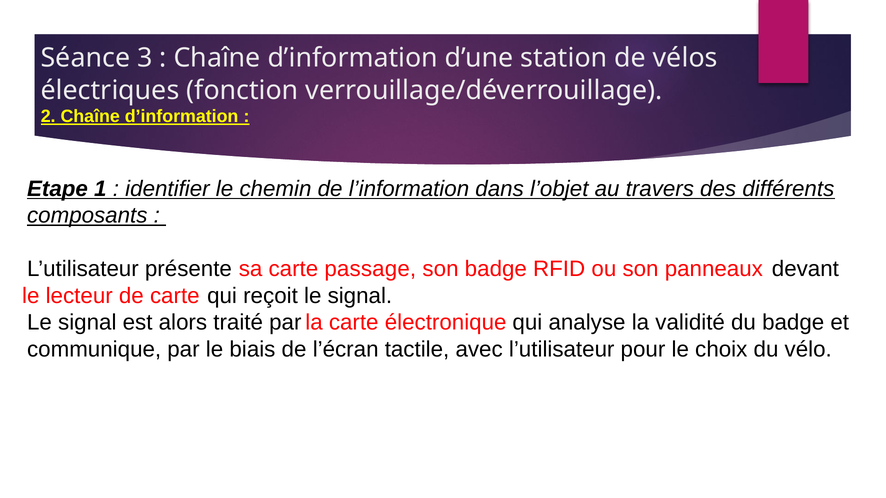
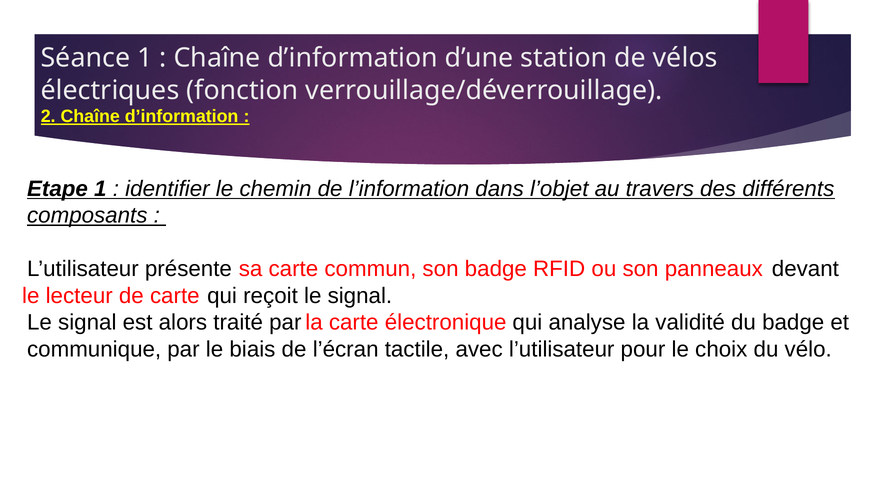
Séance 3: 3 -> 1
passage: passage -> commun
